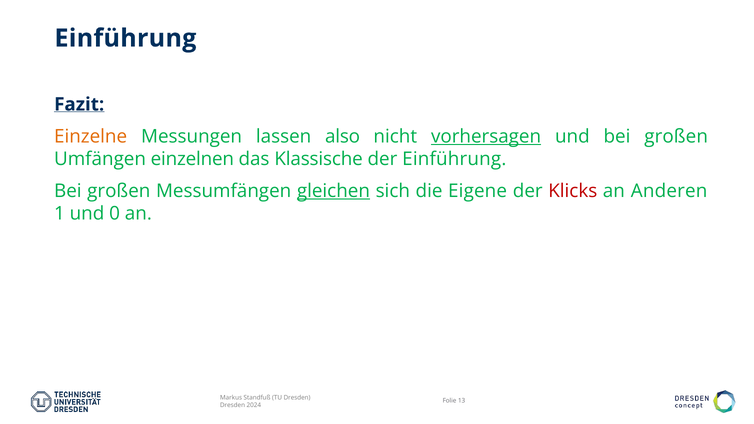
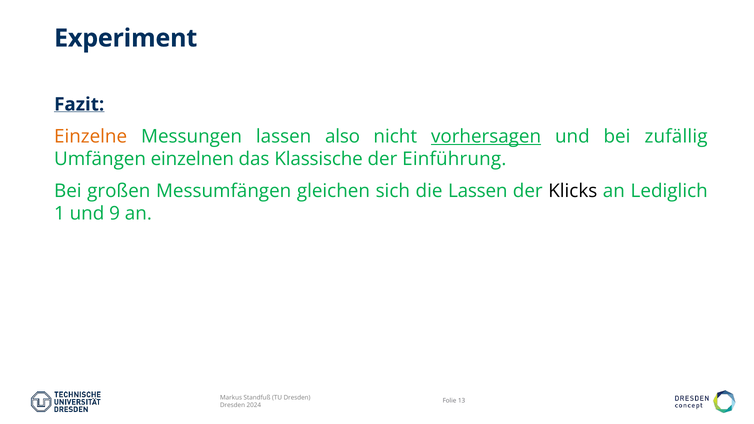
Einführung at (125, 38): Einführung -> Experiment
und bei großen: großen -> zufällig
gleichen underline: present -> none
die Eigene: Eigene -> Lassen
Klicks colour: red -> black
Anderen: Anderen -> Lediglich
0: 0 -> 9
